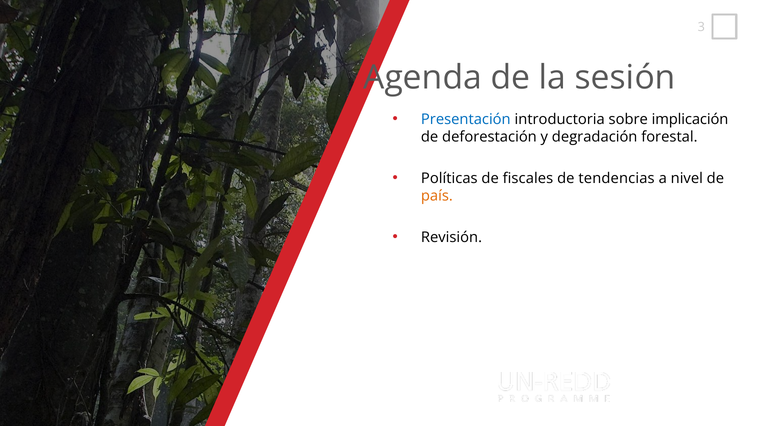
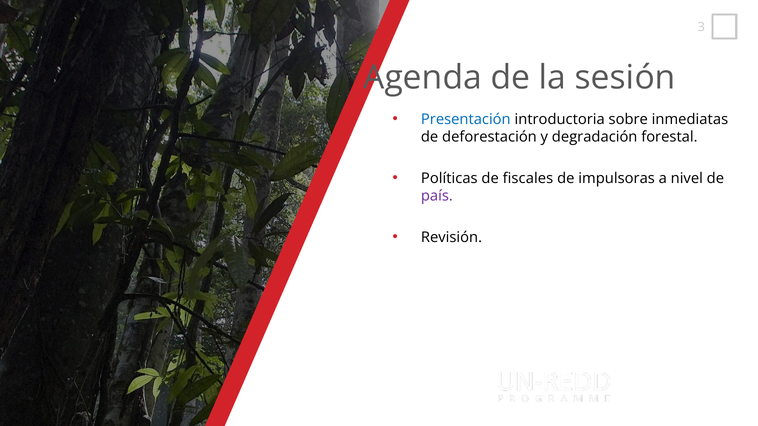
implicación: implicación -> inmediatas
tendencias: tendencias -> impulsoras
país colour: orange -> purple
